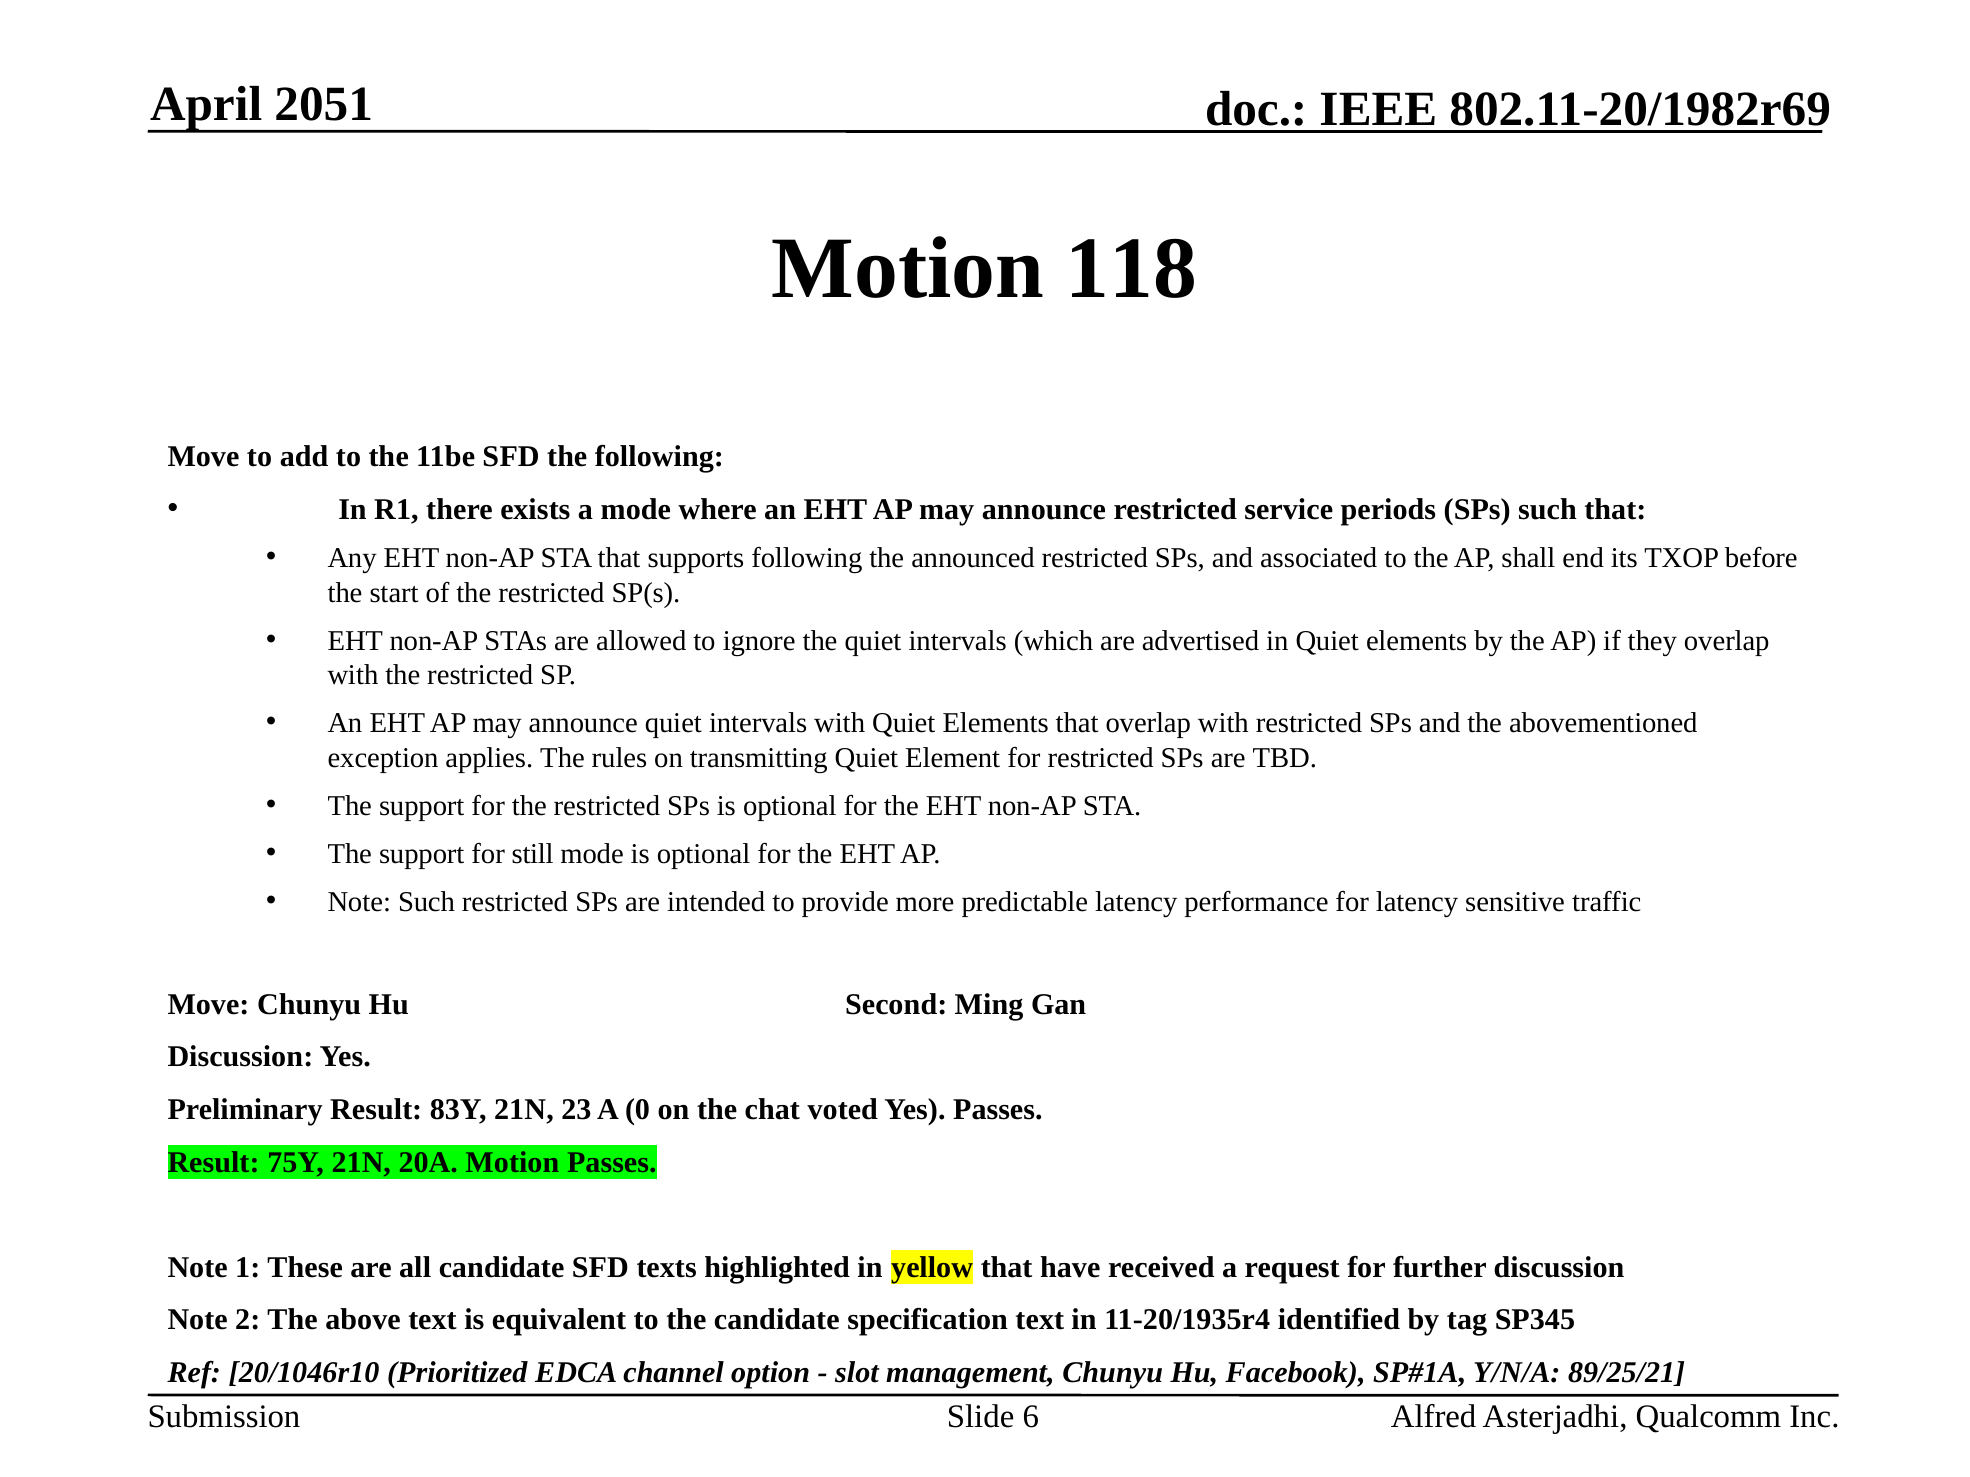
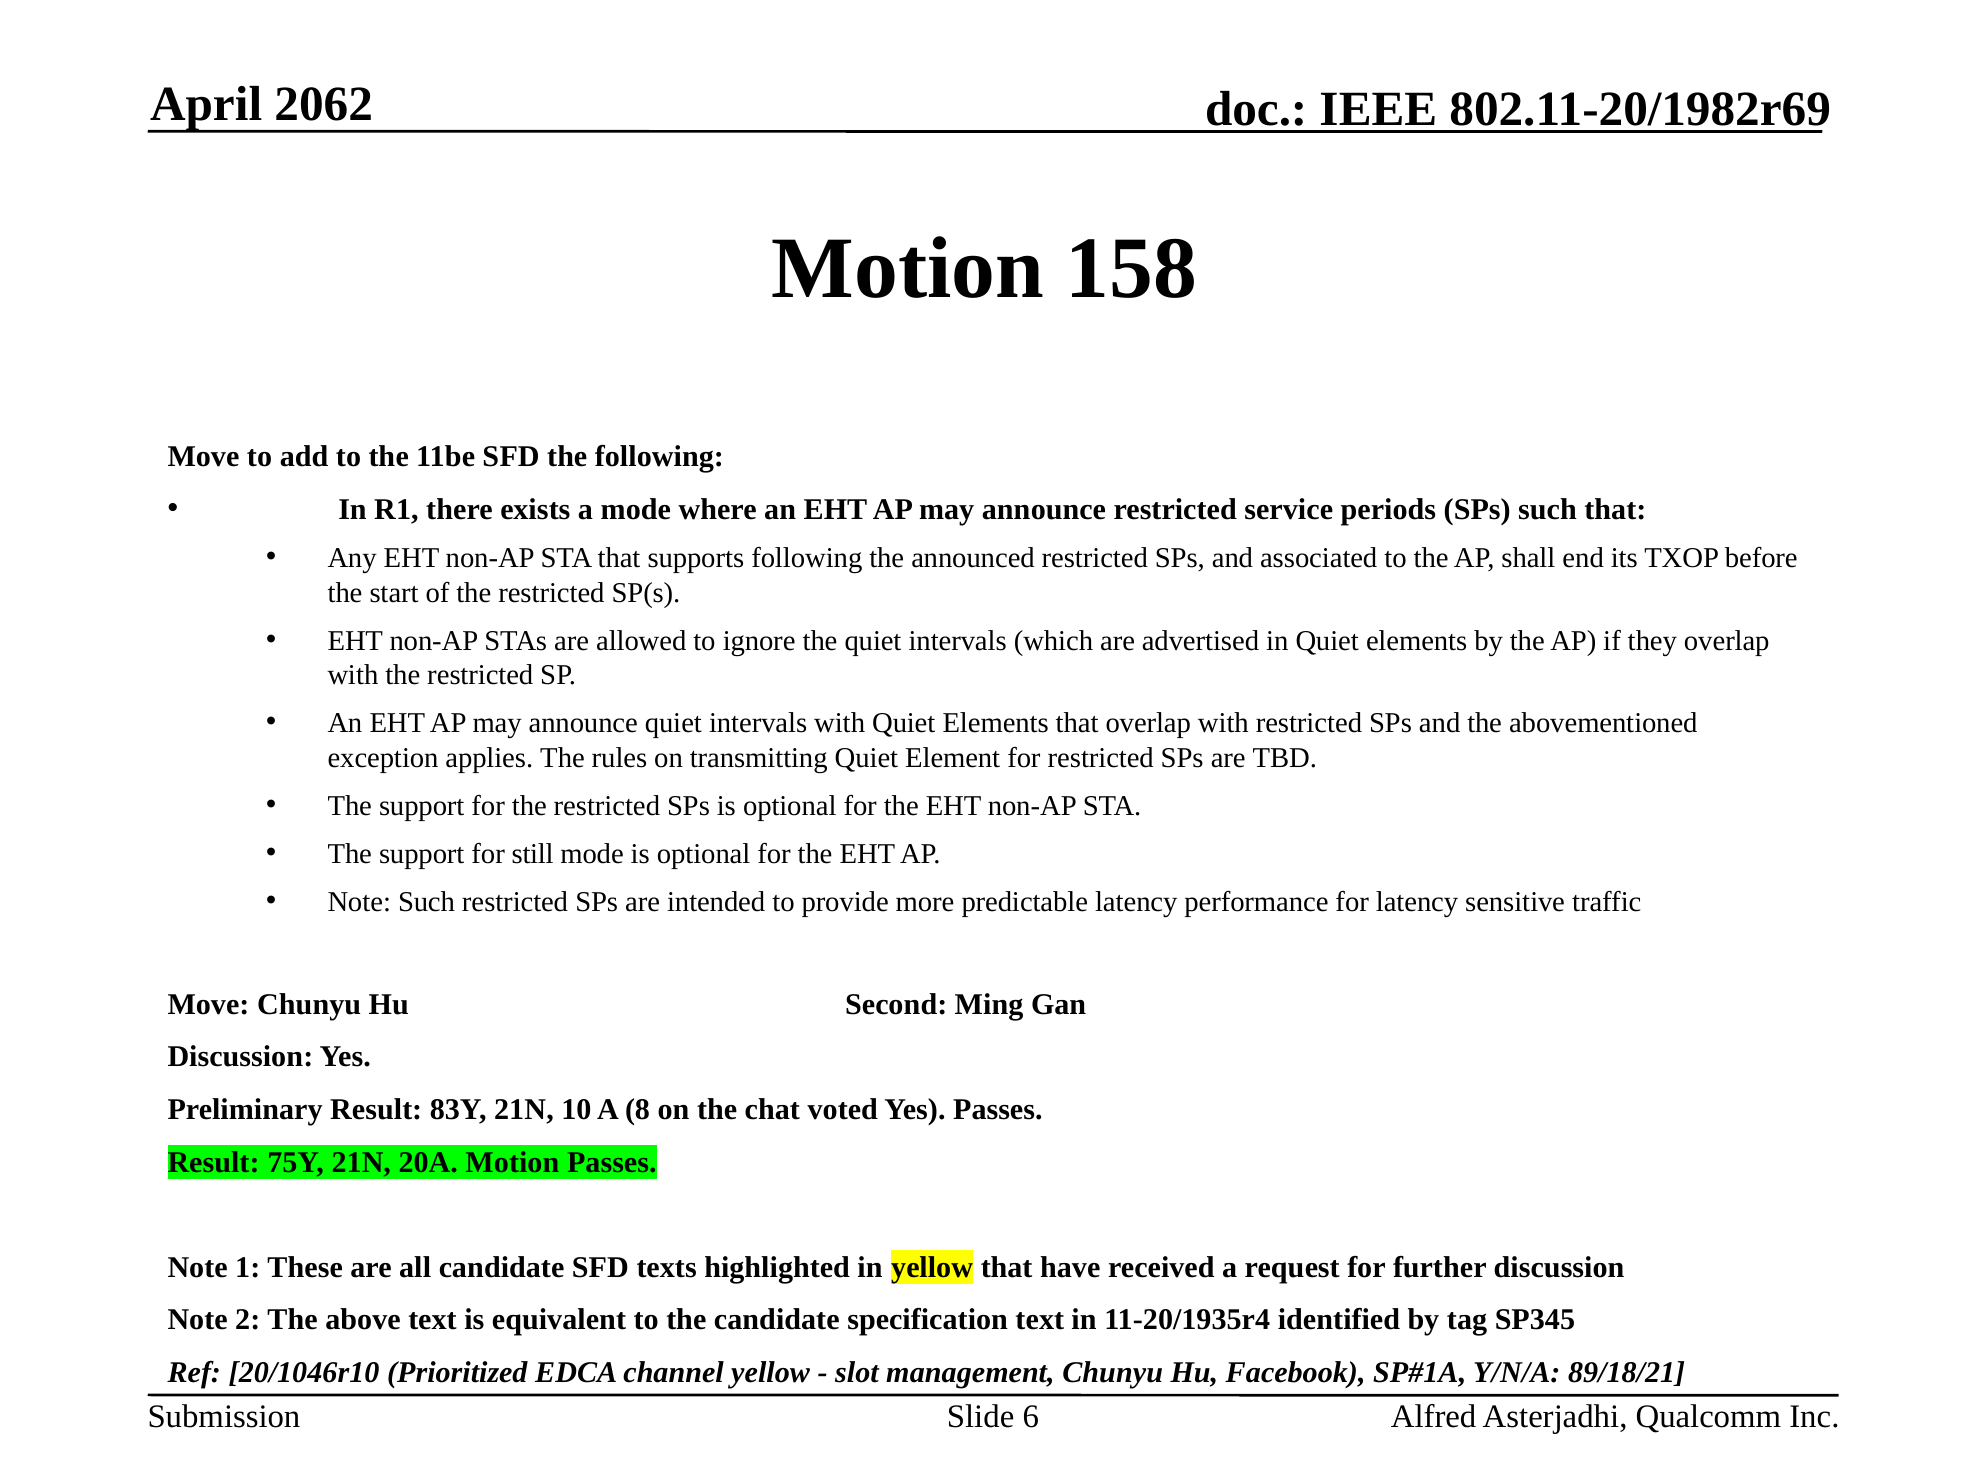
2051: 2051 -> 2062
118: 118 -> 158
23: 23 -> 10
0: 0 -> 8
channel option: option -> yellow
89/25/21: 89/25/21 -> 89/18/21
